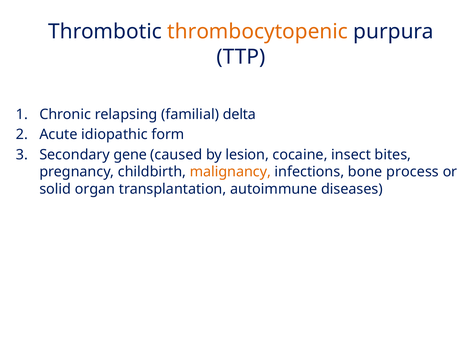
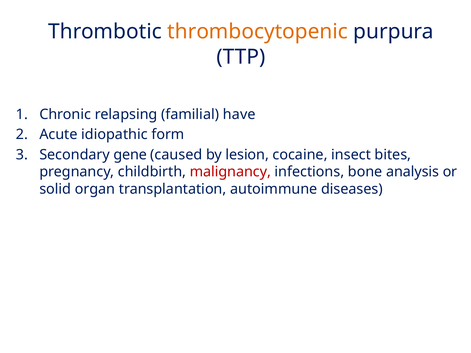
delta: delta -> have
malignancy colour: orange -> red
process: process -> analysis
